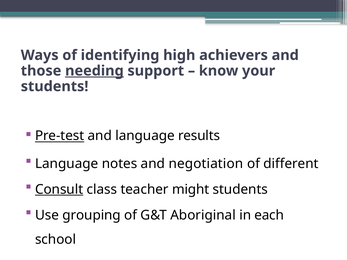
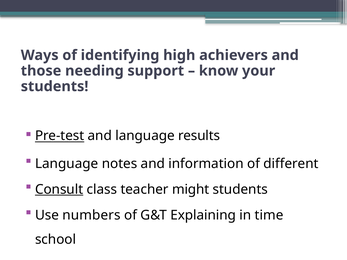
needing underline: present -> none
negotiation: negotiation -> information
grouping: grouping -> numbers
Aboriginal: Aboriginal -> Explaining
each: each -> time
